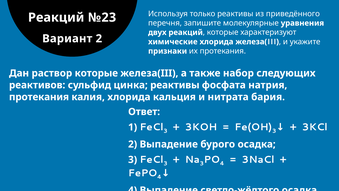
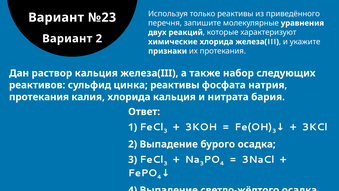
Реакций at (56, 17): Реакций -> Вариант
раствор которые: которые -> кальция
